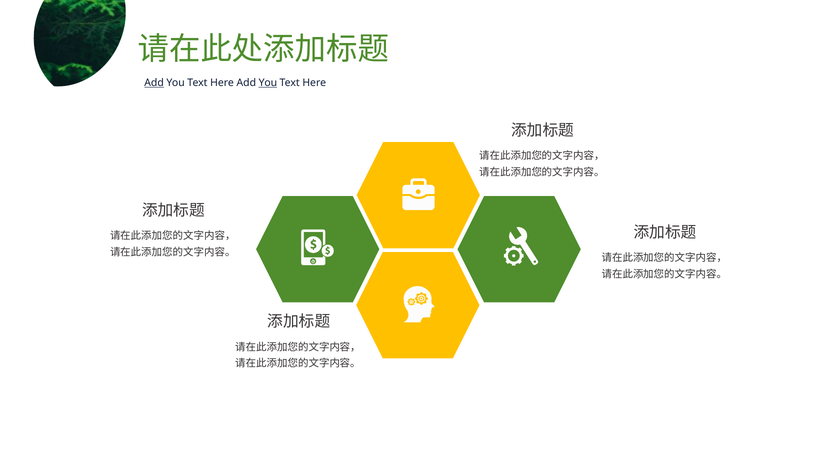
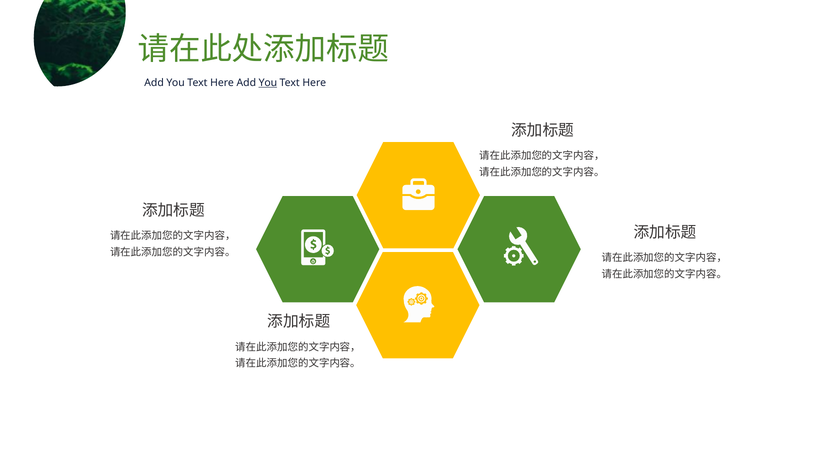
Add at (154, 83) underline: present -> none
